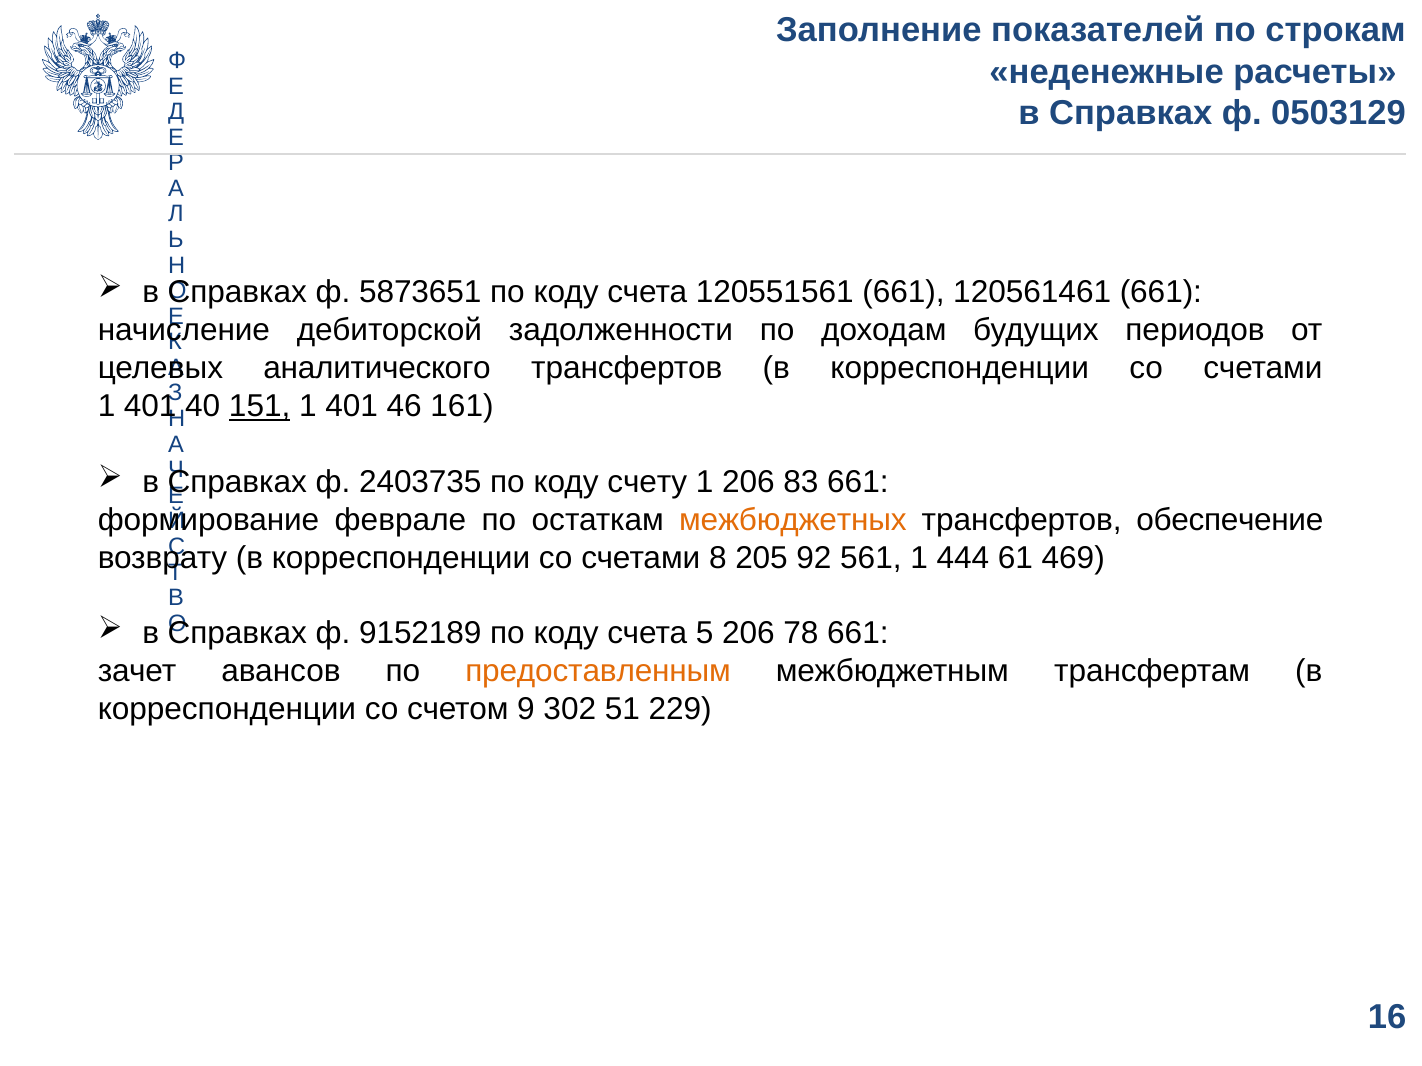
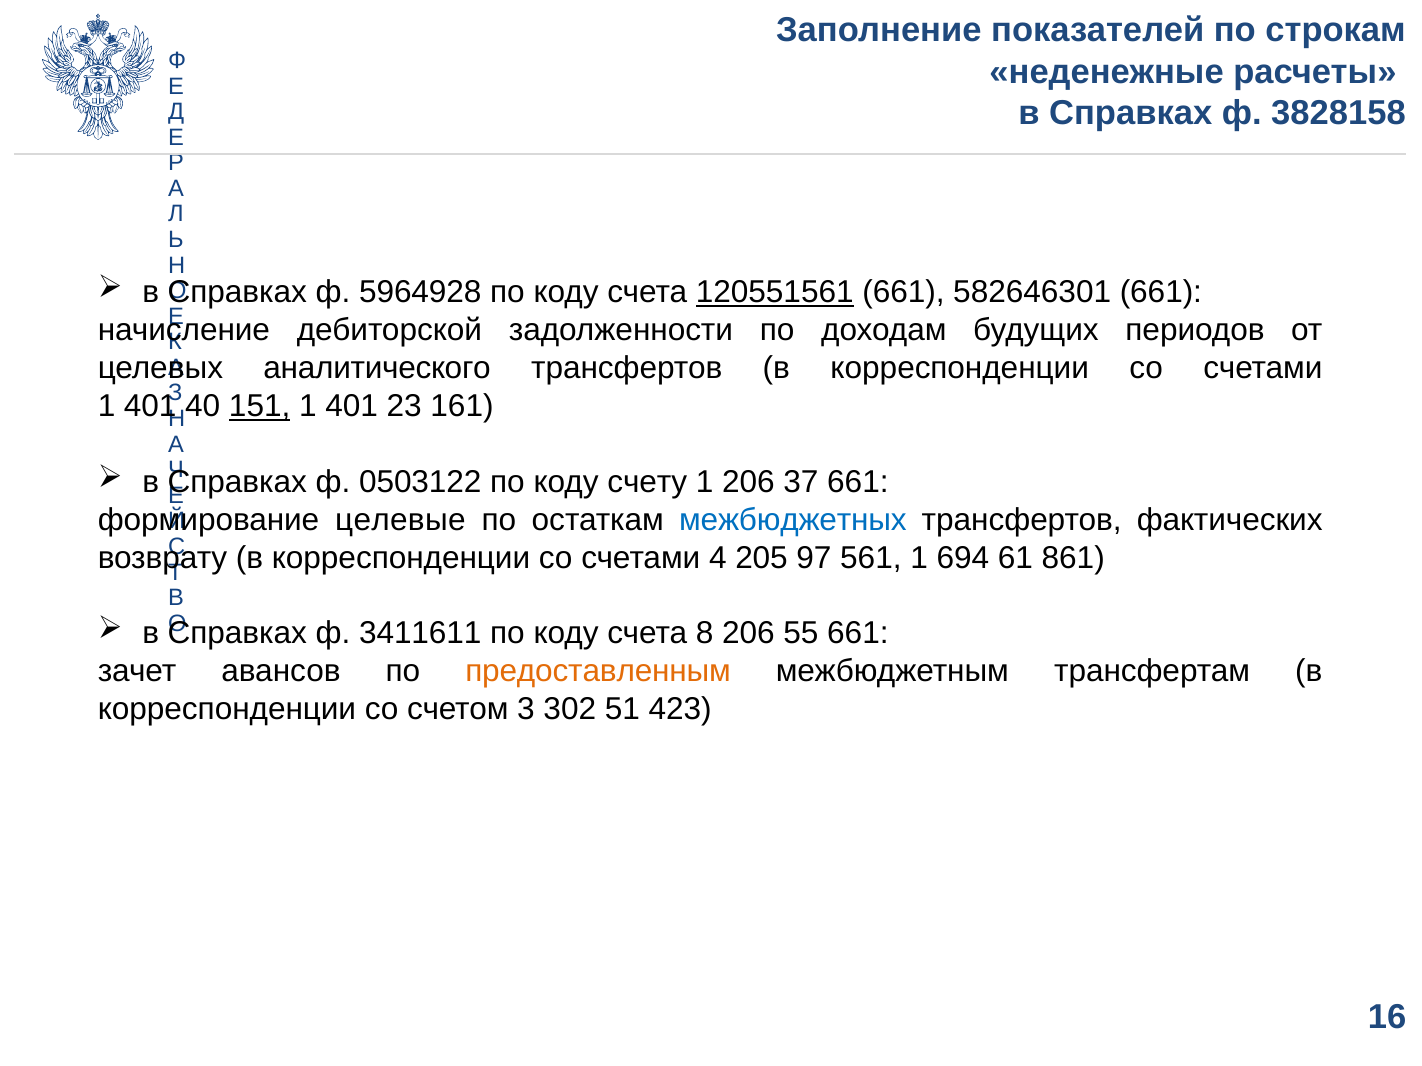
0503129: 0503129 -> 3828158
5873651: 5873651 -> 5964928
120551561 underline: none -> present
120561461: 120561461 -> 582646301
46: 46 -> 23
2403735: 2403735 -> 0503122
83: 83 -> 37
феврале: феврале -> целевые
межбюджетных colour: orange -> blue
обеспечение: обеспечение -> фактических
8: 8 -> 4
92: 92 -> 97
444: 444 -> 694
469: 469 -> 861
9152189: 9152189 -> 3411611
5: 5 -> 8
78: 78 -> 55
9: 9 -> 3
229: 229 -> 423
